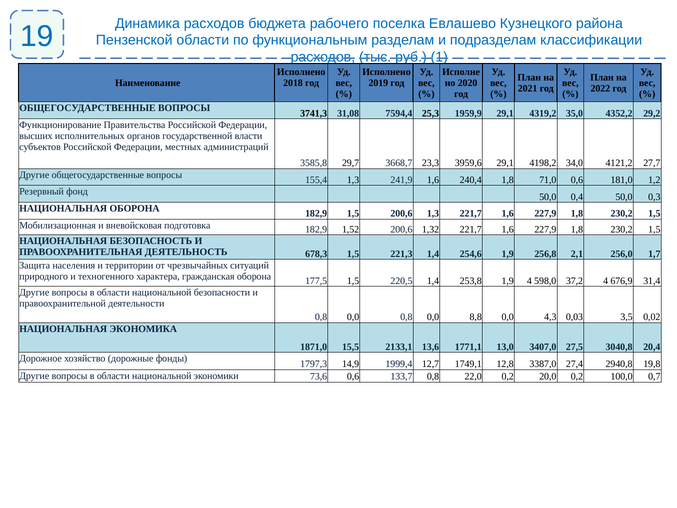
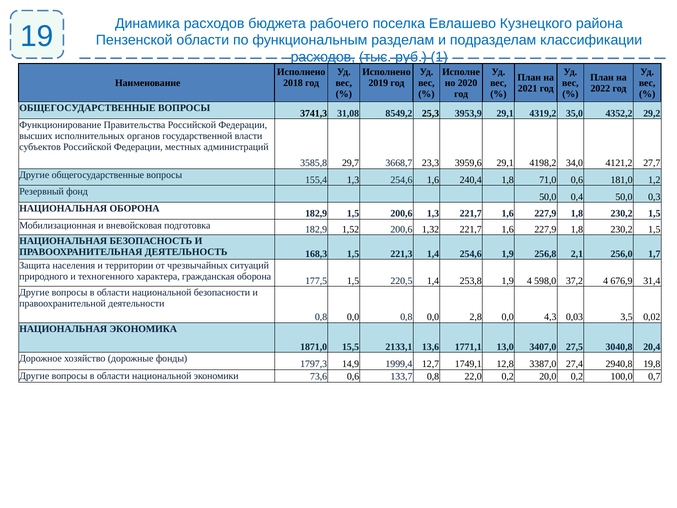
7594,4: 7594,4 -> 8549,2
1959,9: 1959,9 -> 3953,9
1,3 241,9: 241,9 -> 254,6
678,3: 678,3 -> 168,3
8,8: 8,8 -> 2,8
